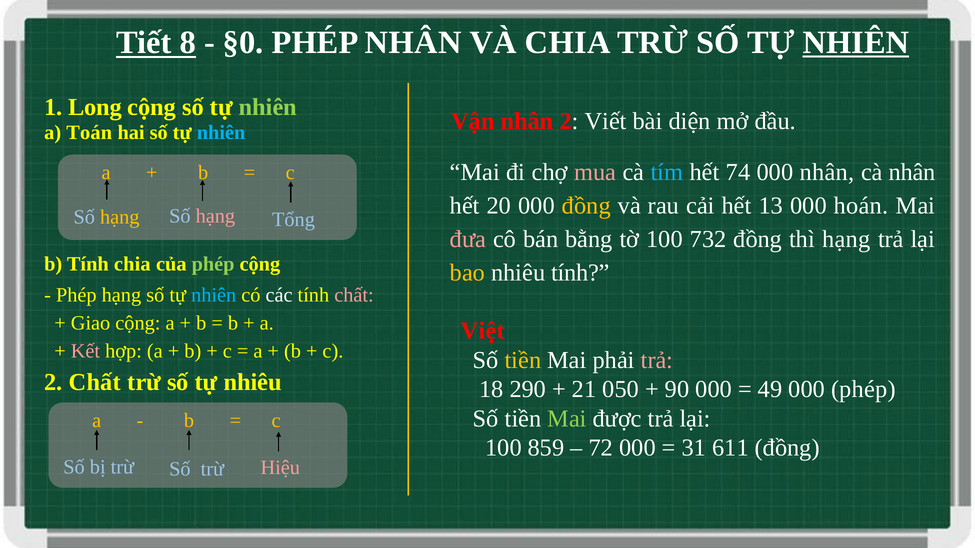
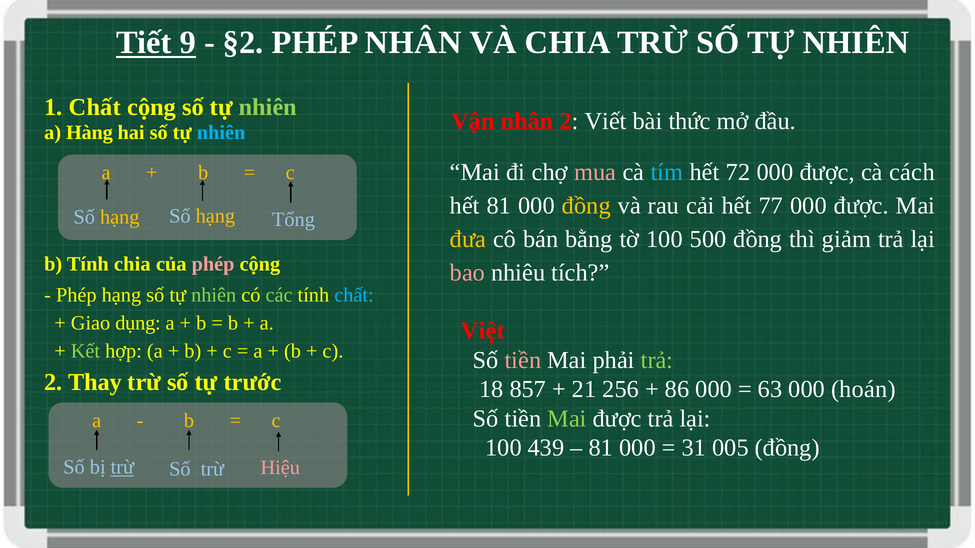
8: 8 -> 9
§0: §0 -> §2
NHIÊN at (856, 43) underline: present -> none
1 Long: Long -> Chất
diện: diện -> thức
Toán: Toán -> Hàng
74: 74 -> 72
nhân at (827, 172): nhân -> được
cà nhân: nhân -> cách
hết 20: 20 -> 81
13: 13 -> 77
hoán at (861, 206): hoán -> được
hạng at (215, 216) colour: pink -> yellow
đưa colour: pink -> yellow
732: 732 -> 500
thì hạng: hạng -> giảm
phép at (213, 264) colour: light green -> pink
bao colour: yellow -> pink
nhiêu tính: tính -> tích
nhiên at (214, 296) colour: light blue -> light green
các colour: white -> light green
chất at (354, 296) colour: pink -> light blue
Giao cộng: cộng -> dụng
Kết colour: pink -> light green
tiền at (523, 360) colour: yellow -> pink
trả at (657, 360) colour: pink -> light green
2 Chất: Chất -> Thay
tự nhiêu: nhiêu -> trước
290: 290 -> 857
050: 050 -> 256
90: 90 -> 86
49: 49 -> 63
000 phép: phép -> hoán
859: 859 -> 439
72 at (601, 448): 72 -> 81
611: 611 -> 005
trừ at (122, 468) underline: none -> present
